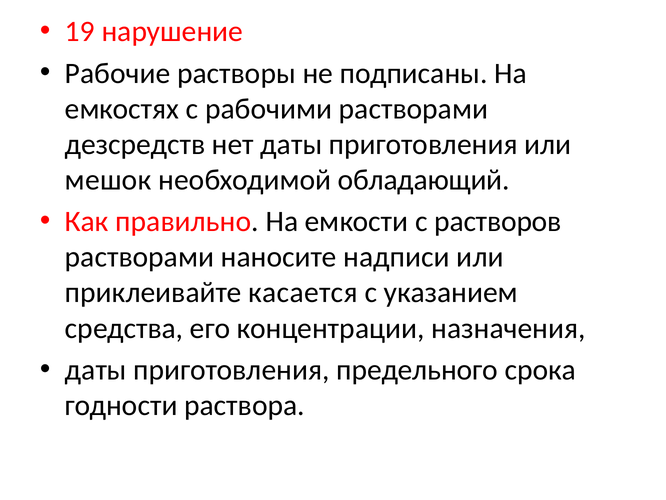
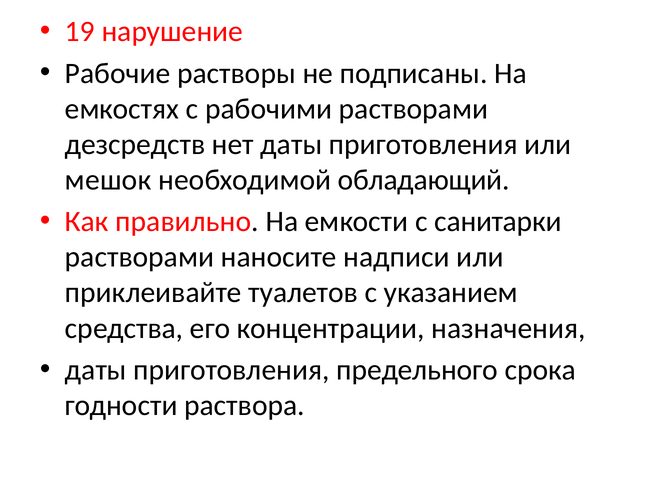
растворов: растворов -> санитарки
касается: касается -> туалетов
